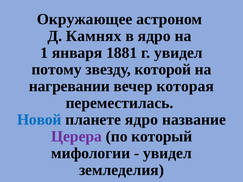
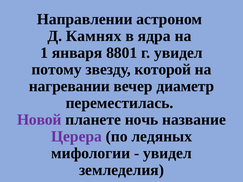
Окружающее: Окружающее -> Направлении
в ядро: ядро -> ядра
1881: 1881 -> 8801
которая: которая -> диаметр
Новой colour: blue -> purple
планете ядро: ядро -> ночь
который: который -> ледяных
